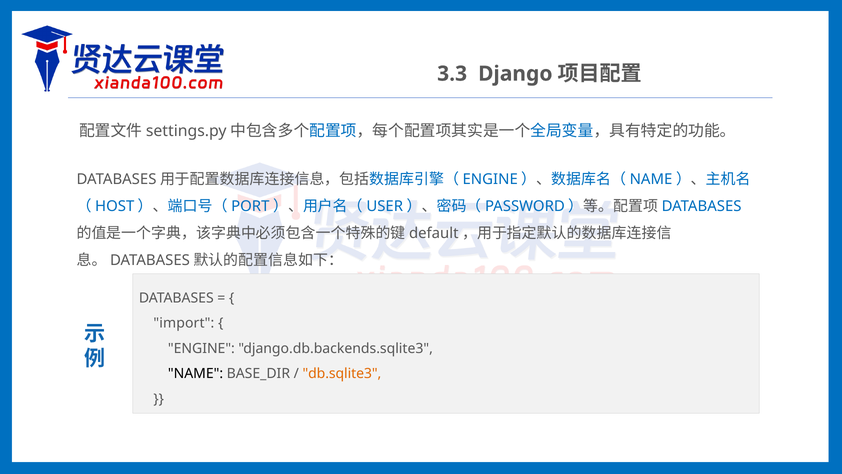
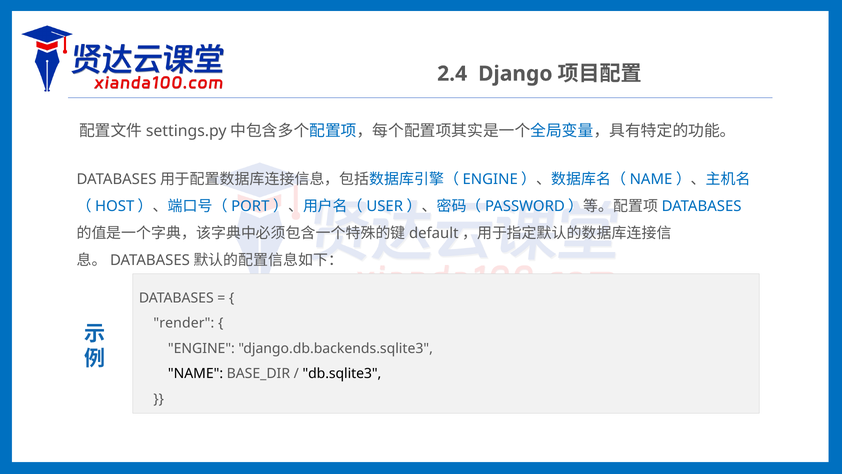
3.3: 3.3 -> 2.4
import: import -> render
db.sqlite3 colour: orange -> black
